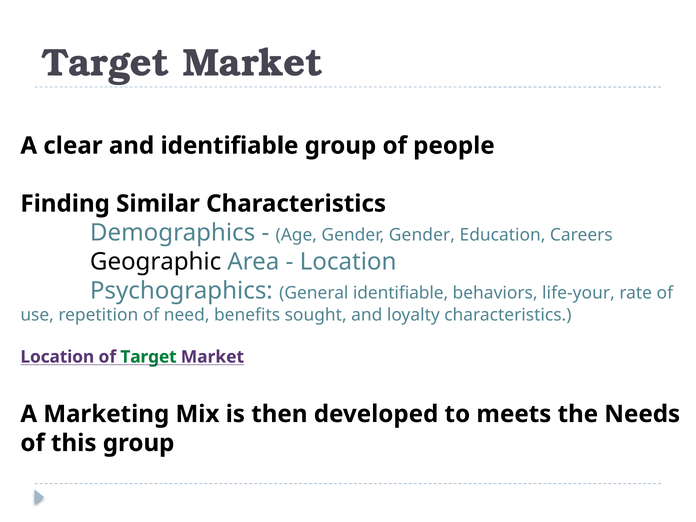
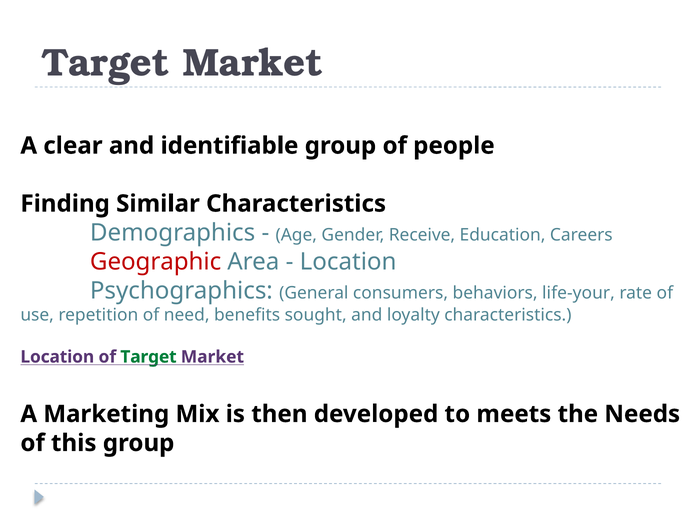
Gender Gender: Gender -> Receive
Geographic colour: black -> red
General identifiable: identifiable -> consumers
